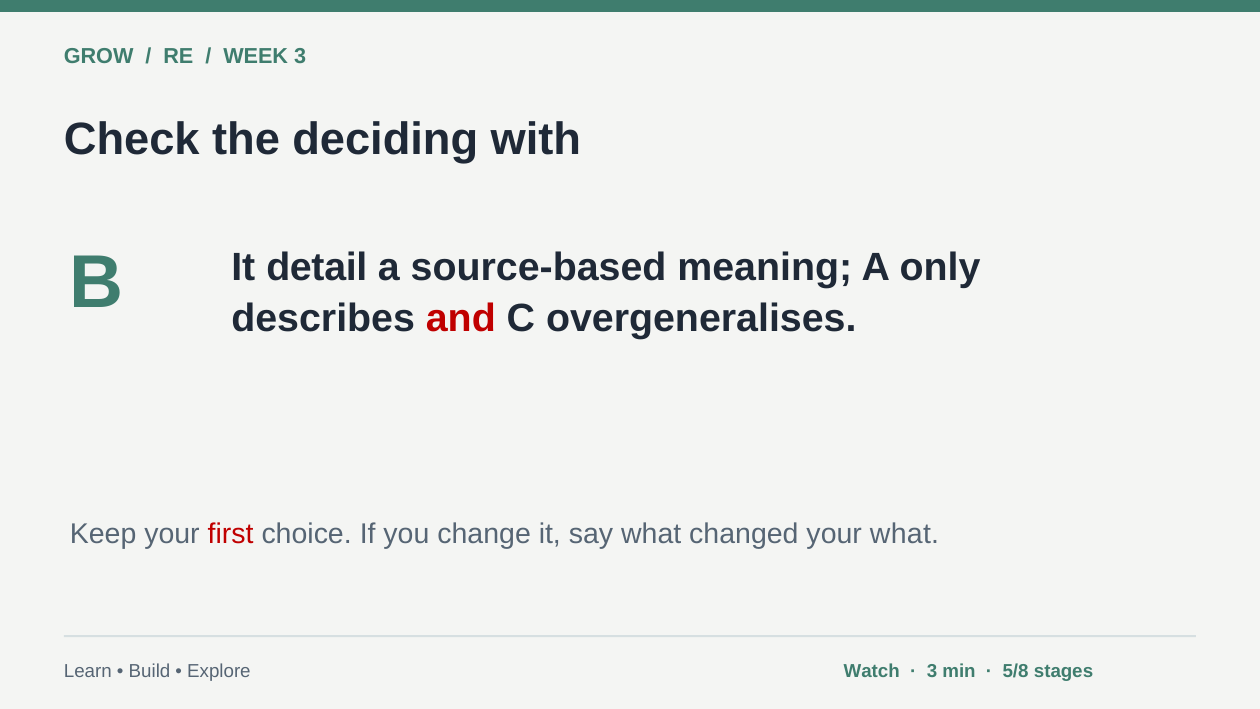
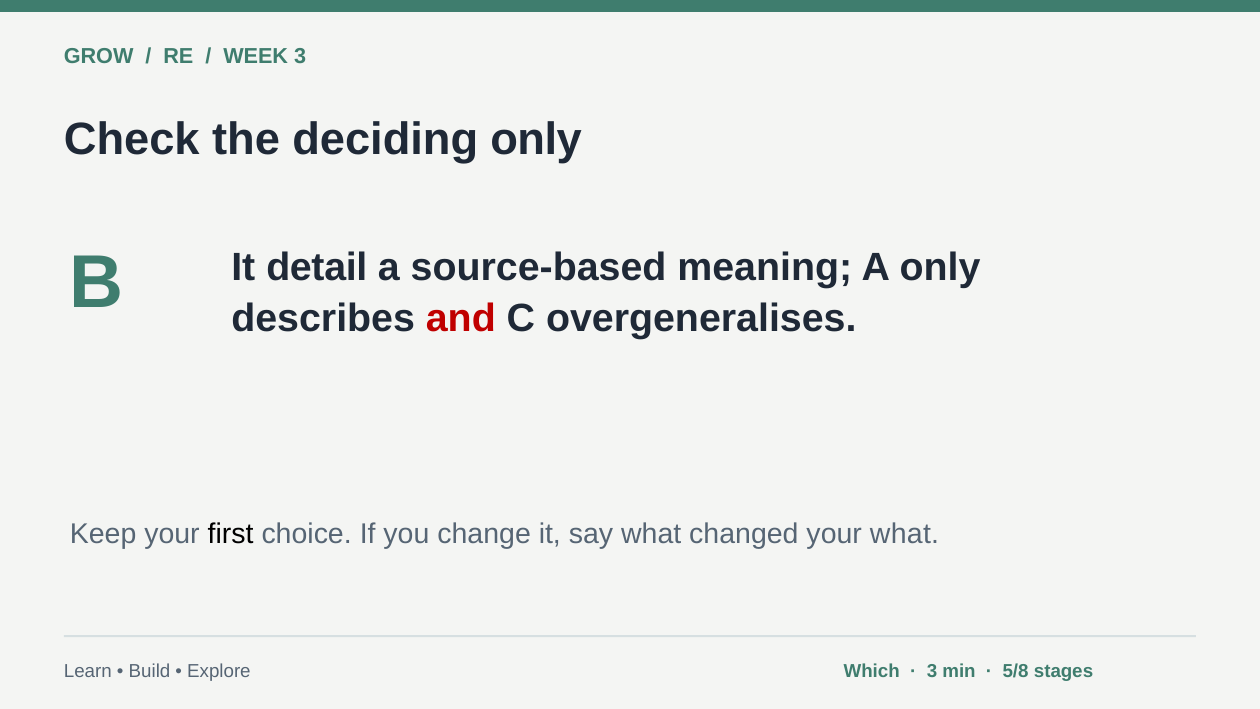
deciding with: with -> only
first colour: red -> black
Watch: Watch -> Which
